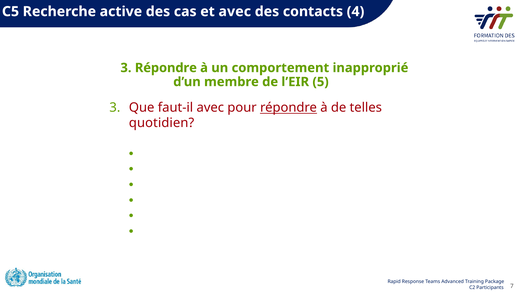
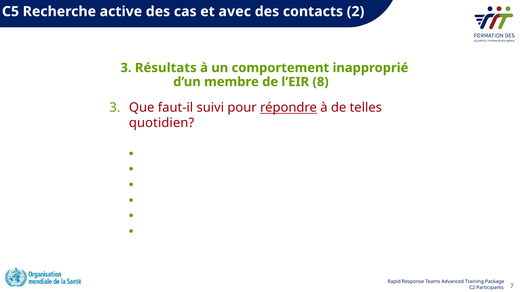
4: 4 -> 2
3 Répondre: Répondre -> Résultats
5: 5 -> 8
faut-il avec: avec -> suivi
